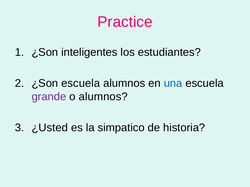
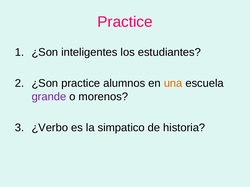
¿Son escuela: escuela -> practice
una colour: blue -> orange
o alumnos: alumnos -> morenos
¿Usted: ¿Usted -> ¿Verbo
